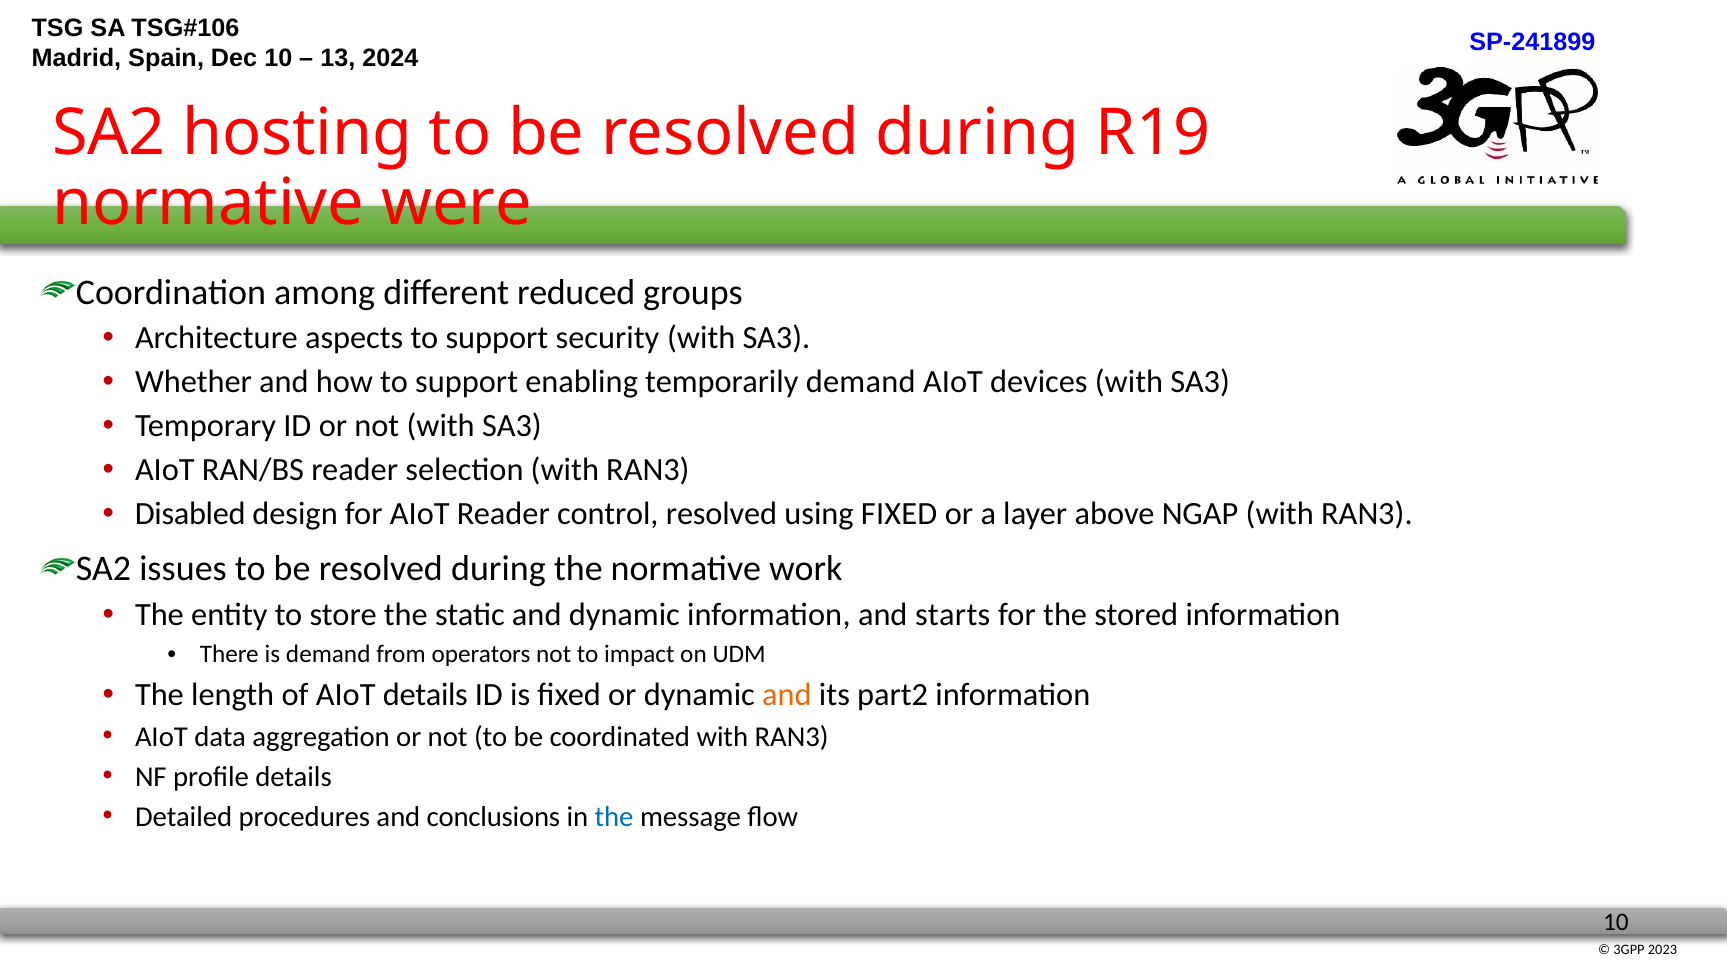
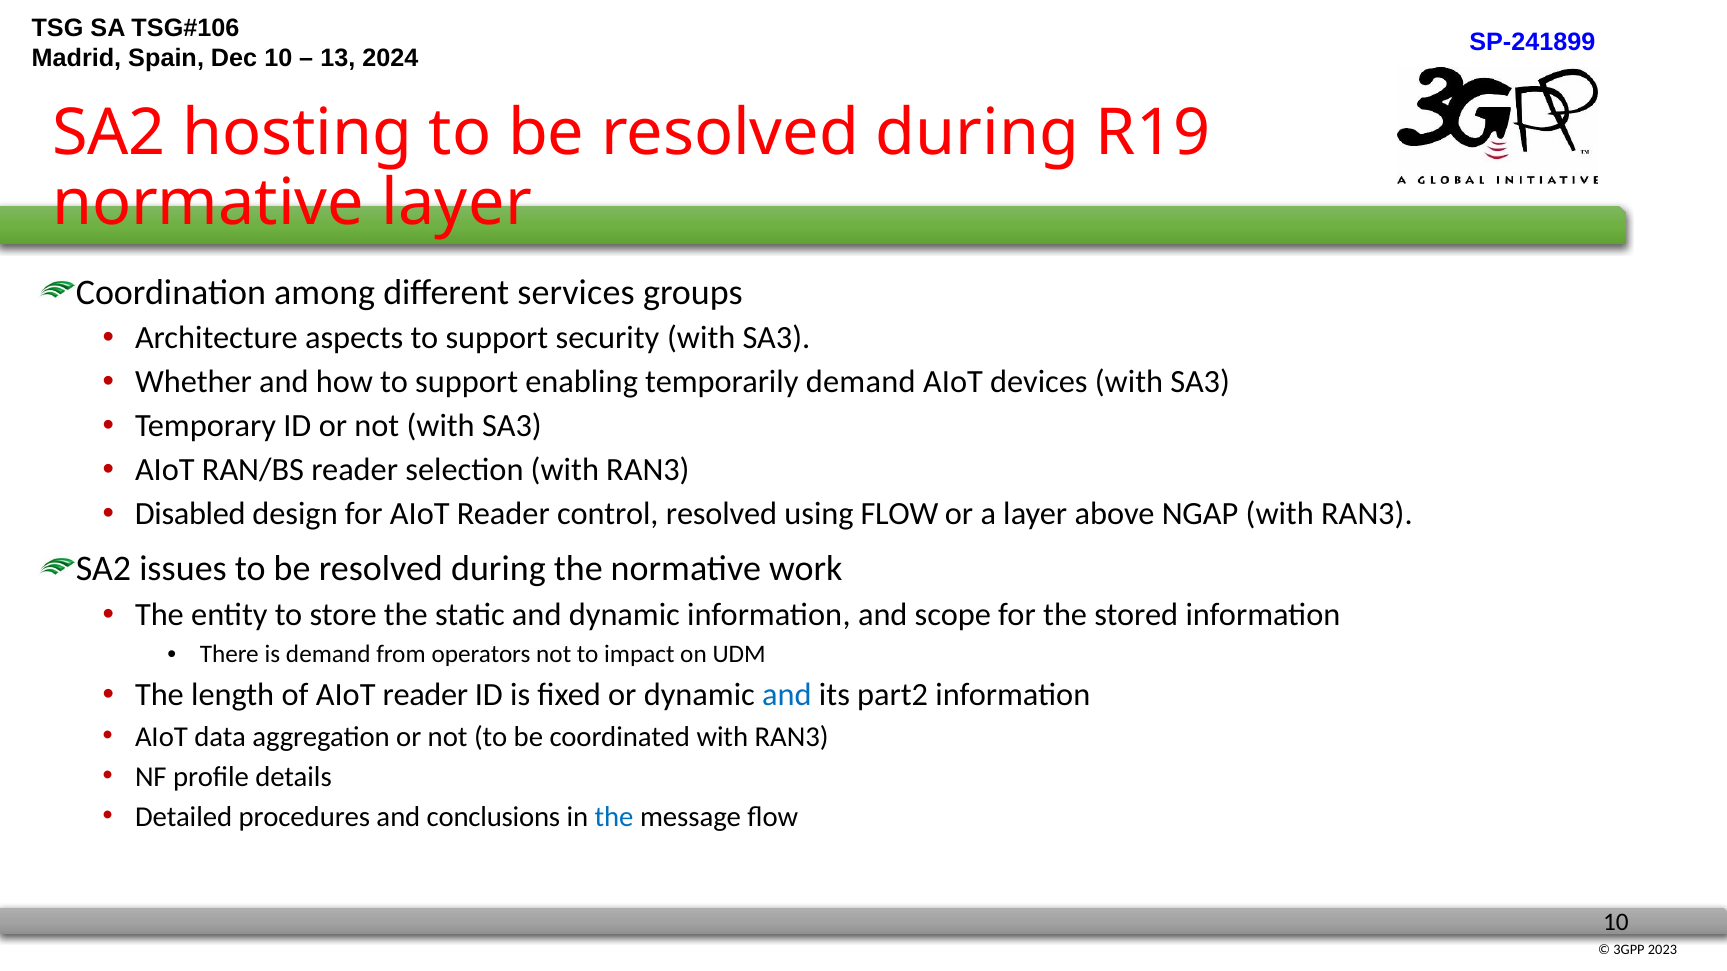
normative were: were -> layer
reduced: reduced -> services
using FIXED: FIXED -> FLOW
starts: starts -> scope
of AIoT details: details -> reader
and at (787, 695) colour: orange -> blue
